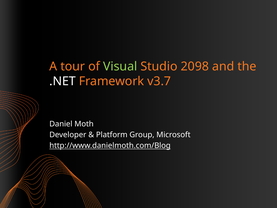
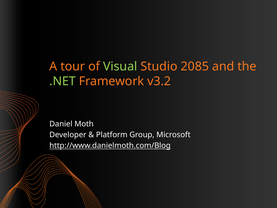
2098: 2098 -> 2085
.NET colour: white -> light green
v3.7: v3.7 -> v3.2
